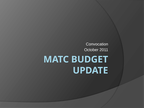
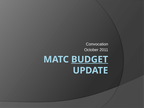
BUDGET underline: none -> present
